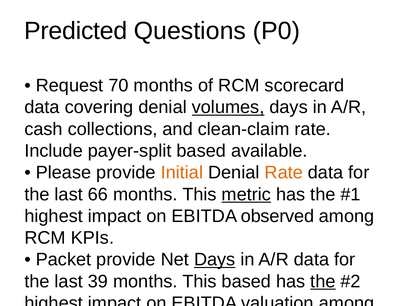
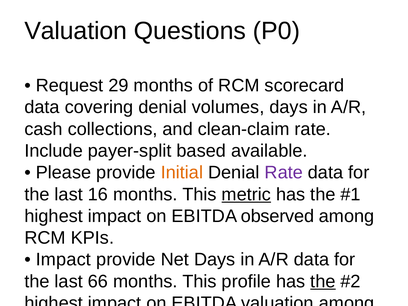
Predicted at (76, 31): Predicted -> Valuation
70: 70 -> 29
volumes underline: present -> none
Rate at (284, 173) colour: orange -> purple
66: 66 -> 16
Packet at (63, 260): Packet -> Impact
Days at (215, 260) underline: present -> none
39: 39 -> 66
This based: based -> profile
